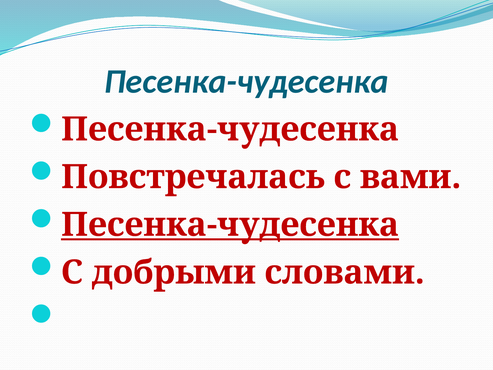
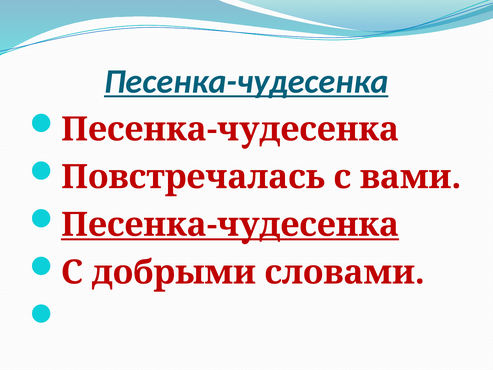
Песенка-чудесенка at (246, 81) underline: none -> present
